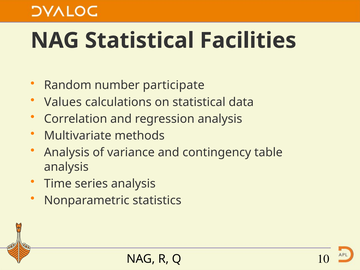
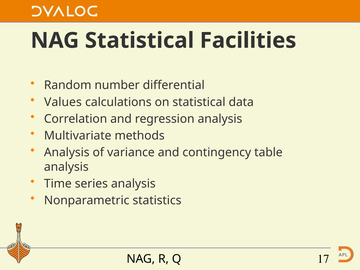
participate: participate -> differential
10: 10 -> 17
